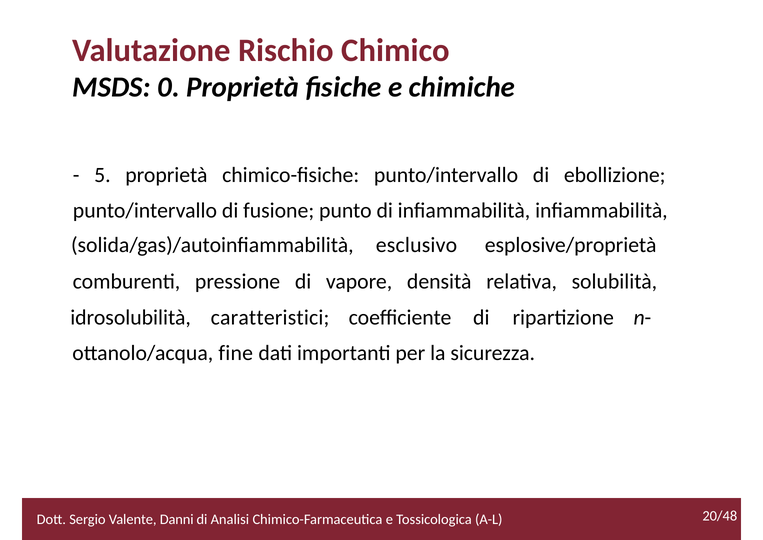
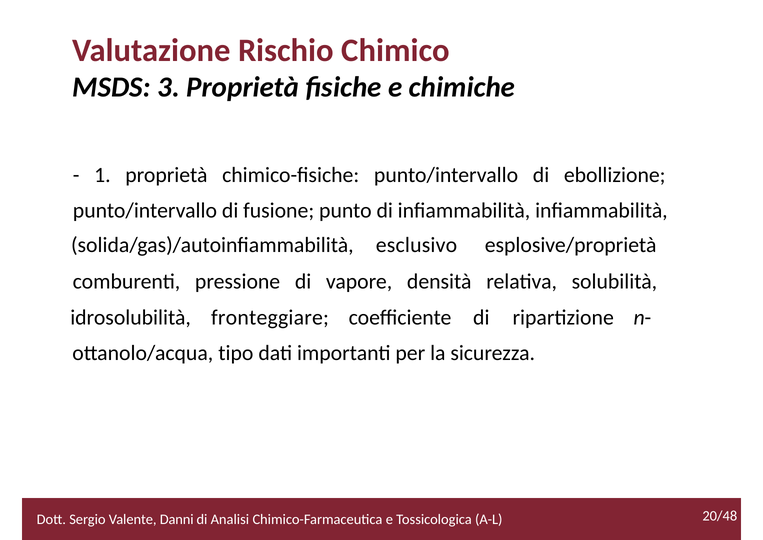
0: 0 -> 3
5: 5 -> 1
caratteristici: caratteristici -> fronteggiare
fine: fine -> tipo
